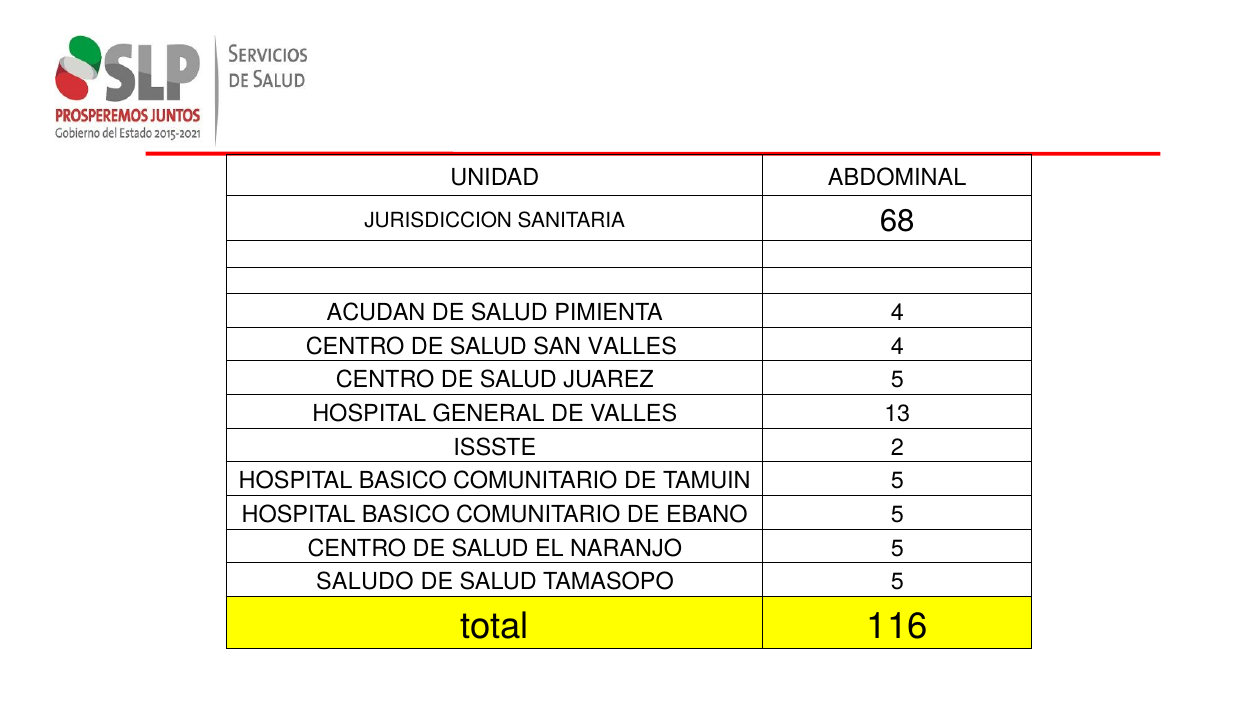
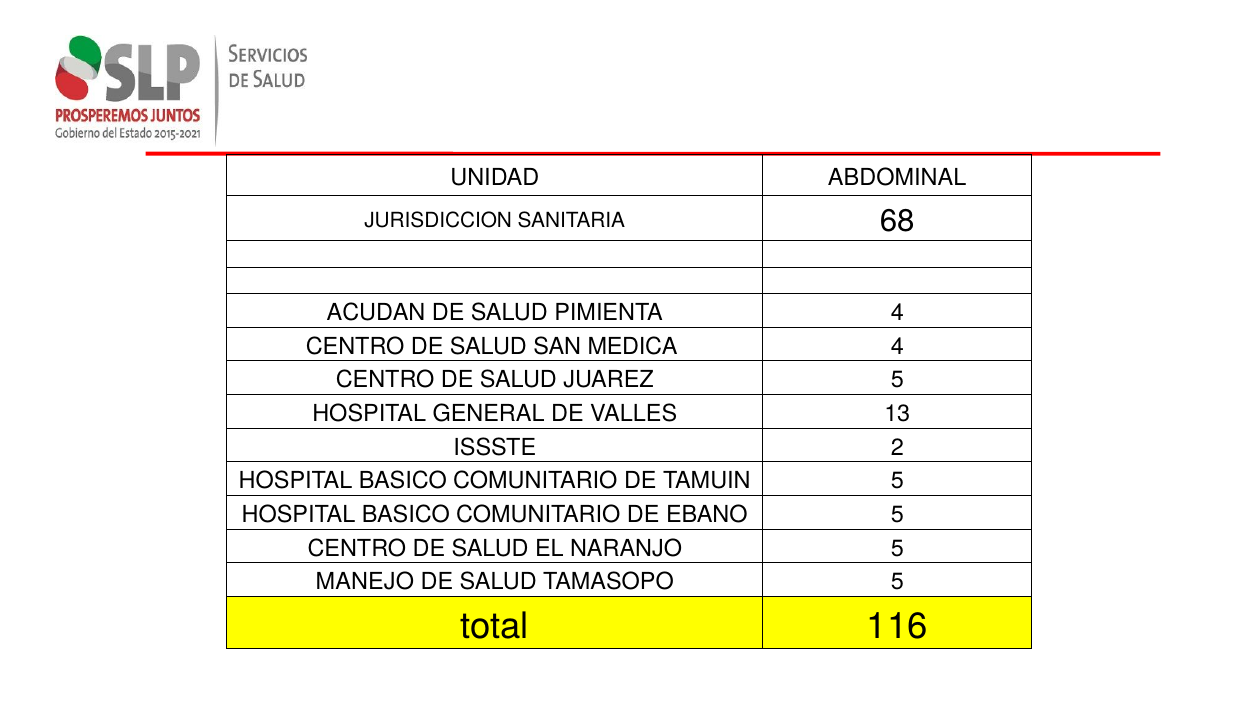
SAN VALLES: VALLES -> MEDICA
SALUDO: SALUDO -> MANEJO
